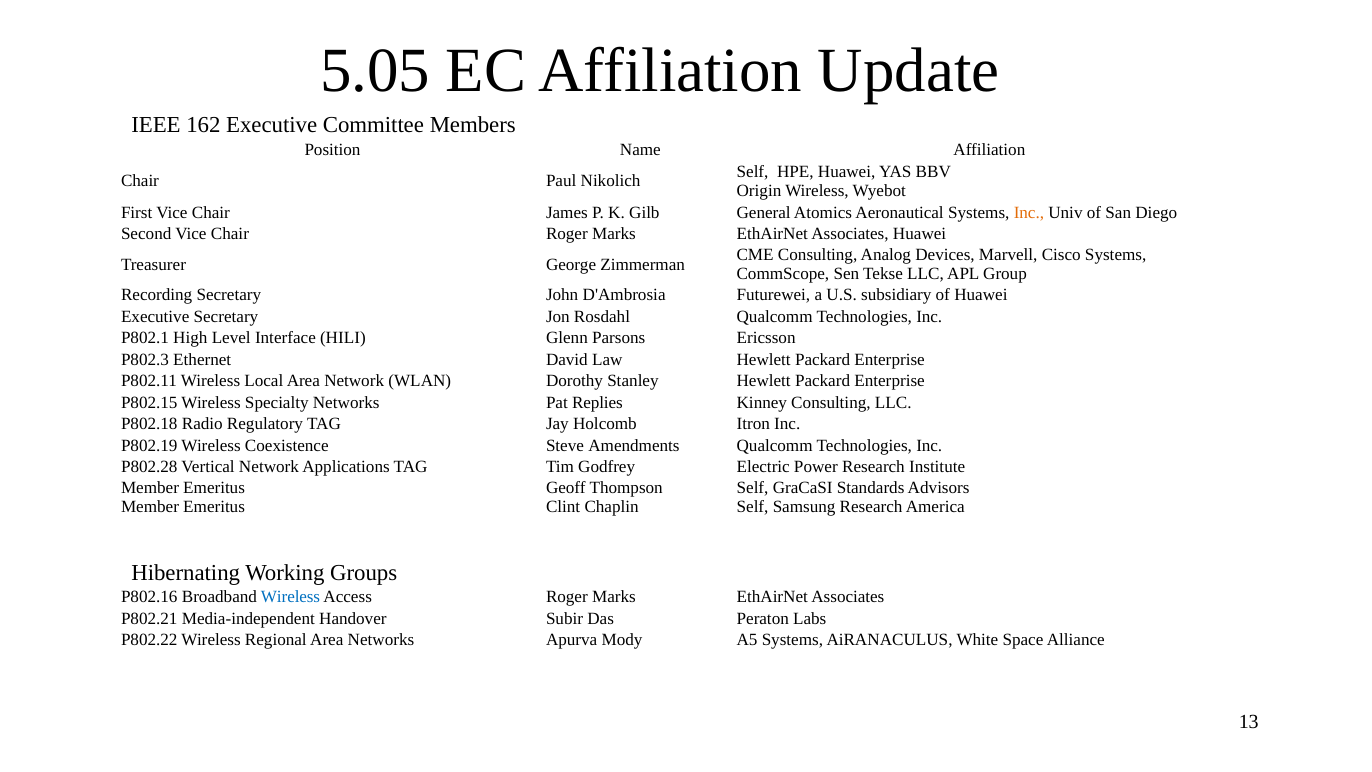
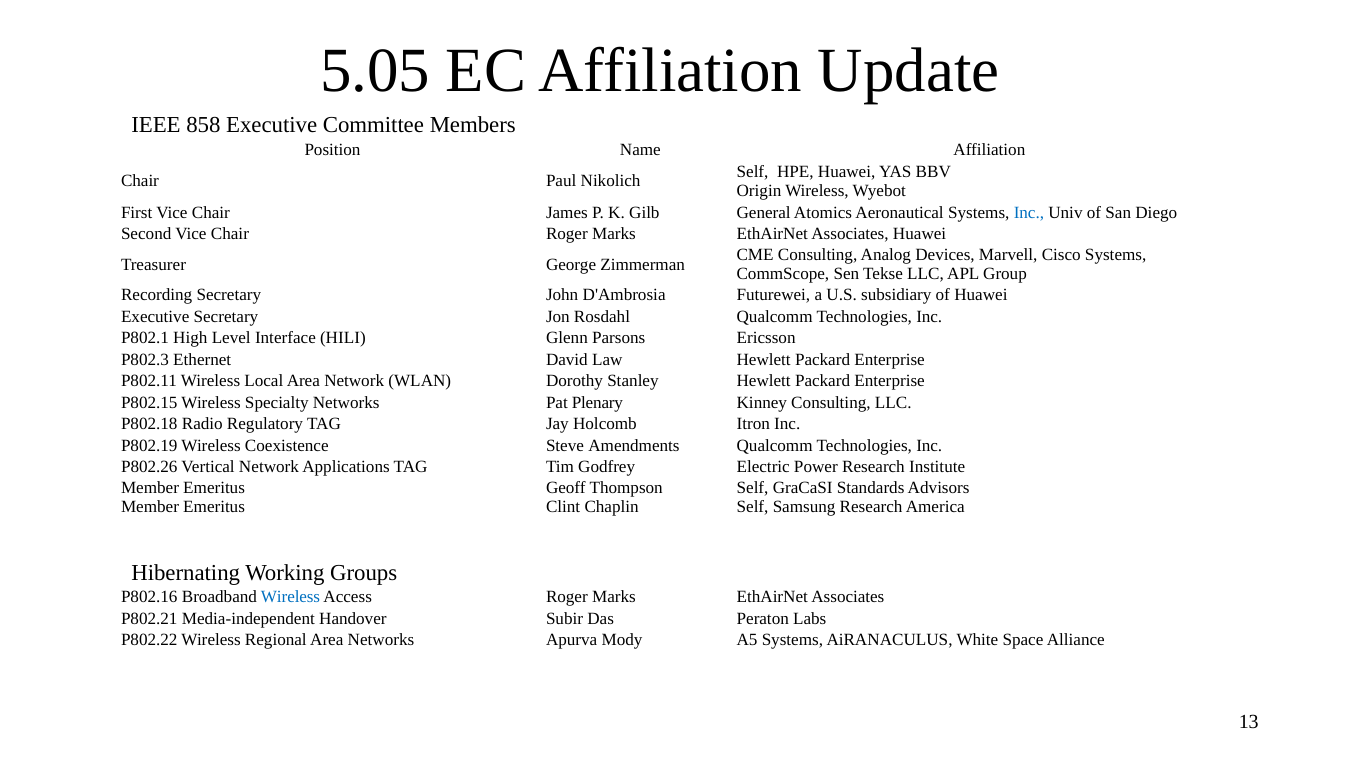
162: 162 -> 858
Inc at (1029, 213) colour: orange -> blue
Replies: Replies -> Plenary
P802.28: P802.28 -> P802.26
